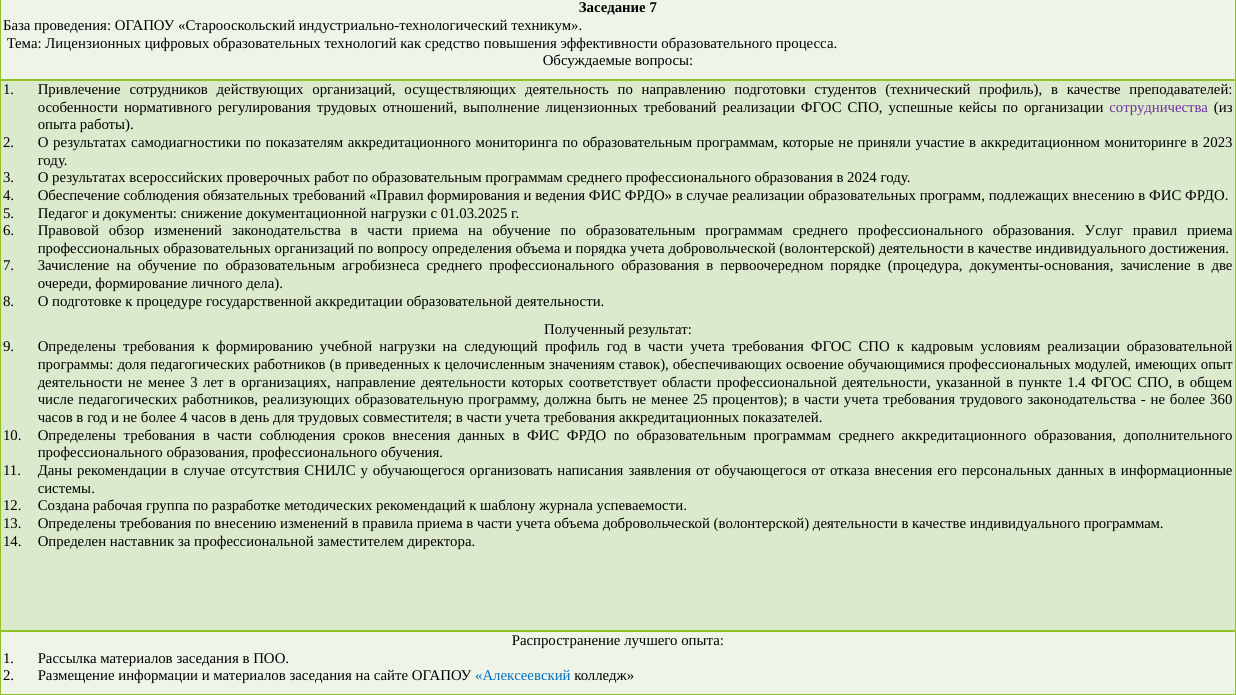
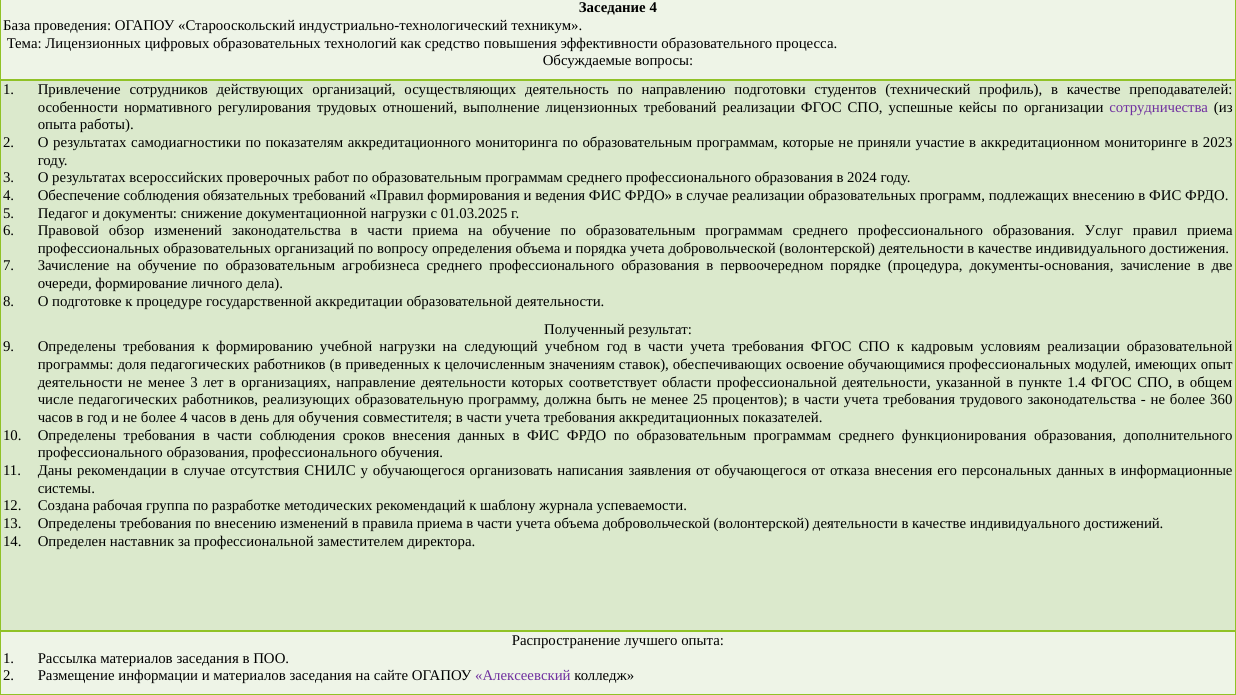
Заседание 7: 7 -> 4
следующий профиль: профиль -> учебном
для трудовых: трудовых -> обучения
среднего аккредитационного: аккредитационного -> функционирования
индивидуального программам: программам -> достижений
Алексеевский colour: blue -> purple
